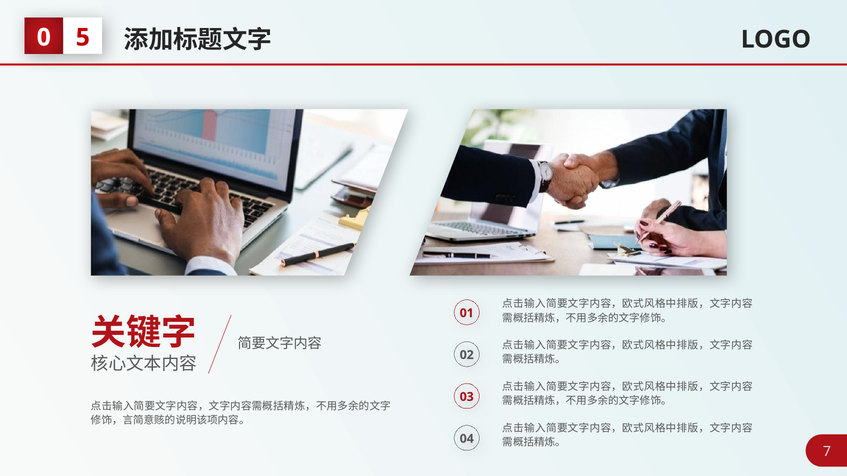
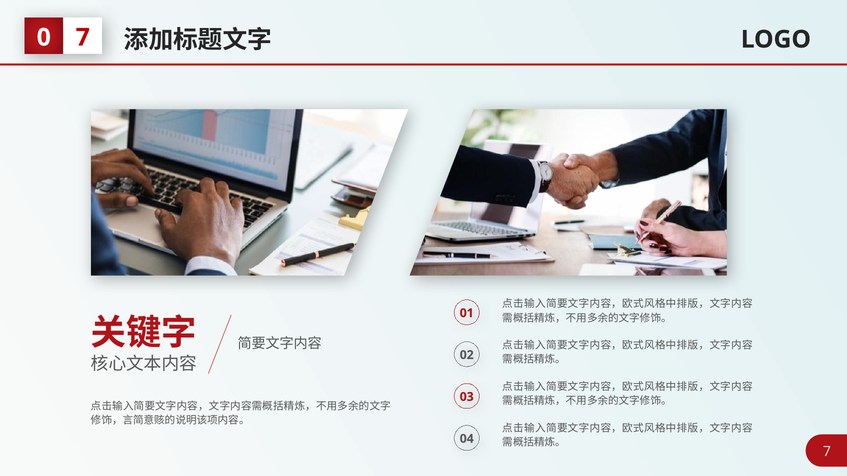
5 at (83, 37): 5 -> 7
